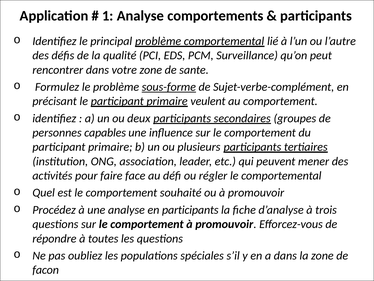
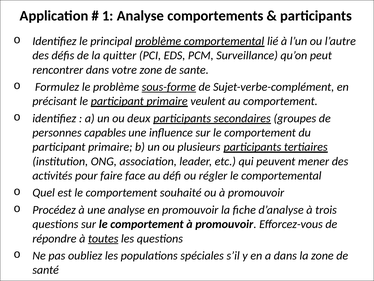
qualité: qualité -> quitter
en participants: participants -> promouvoir
toutes underline: none -> present
facon: facon -> santé
